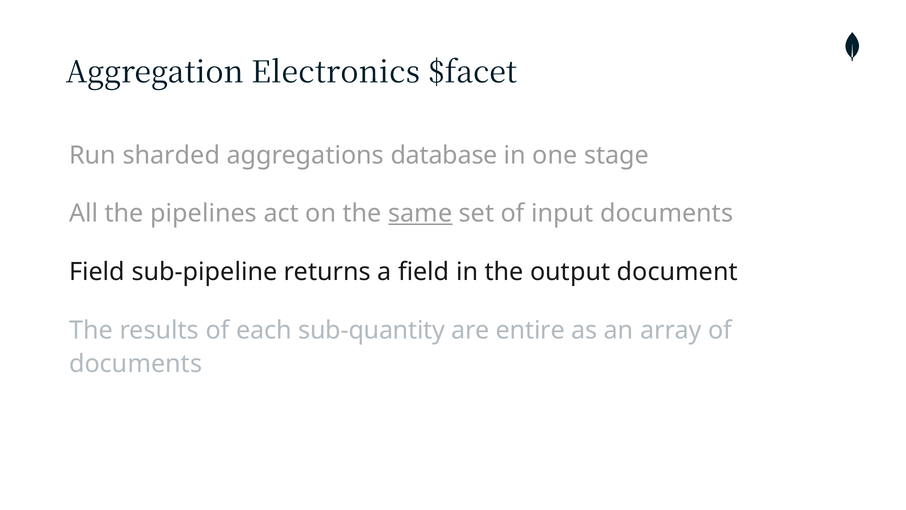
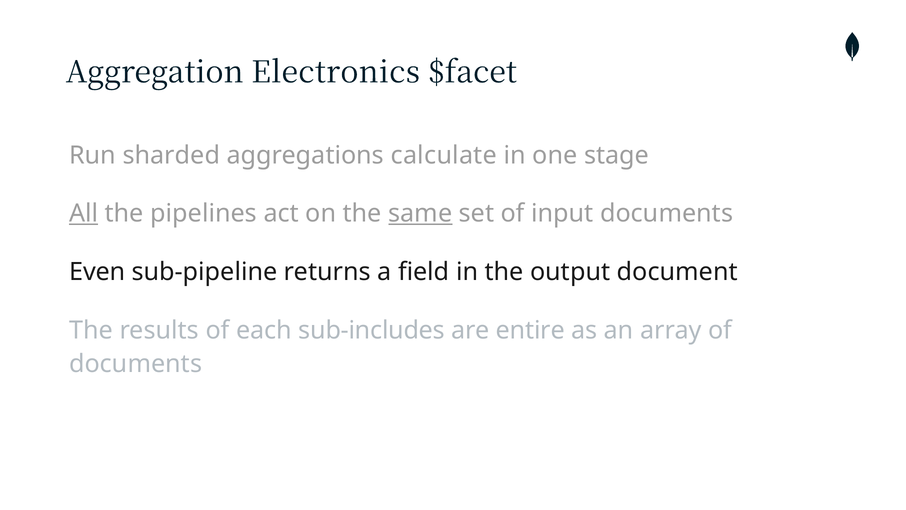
database: database -> calculate
All underline: none -> present
Field at (97, 272): Field -> Even
sub-quantity: sub-quantity -> sub-includes
